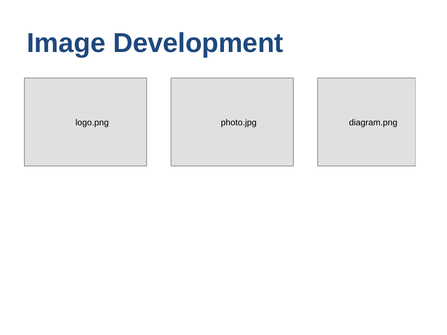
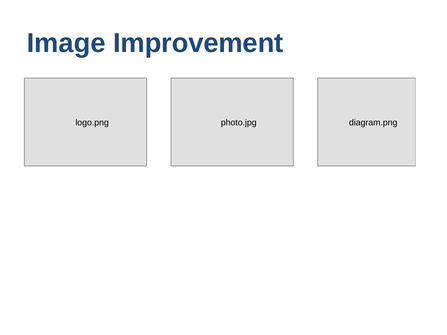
Development: Development -> Improvement
